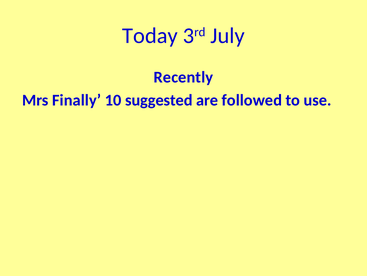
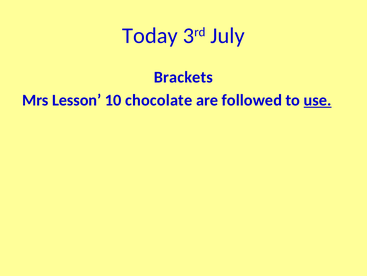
Recently: Recently -> Brackets
Finally: Finally -> Lesson
suggested: suggested -> chocolate
use underline: none -> present
